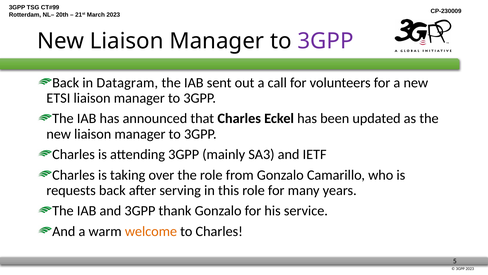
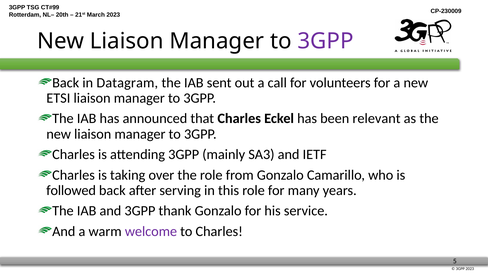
updated: updated -> relevant
requests: requests -> followed
welcome colour: orange -> purple
